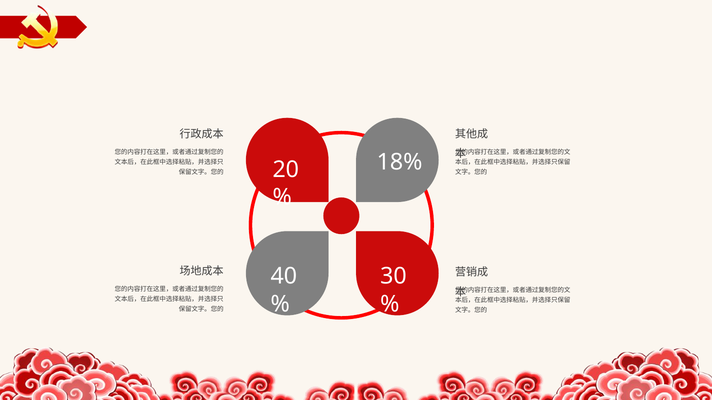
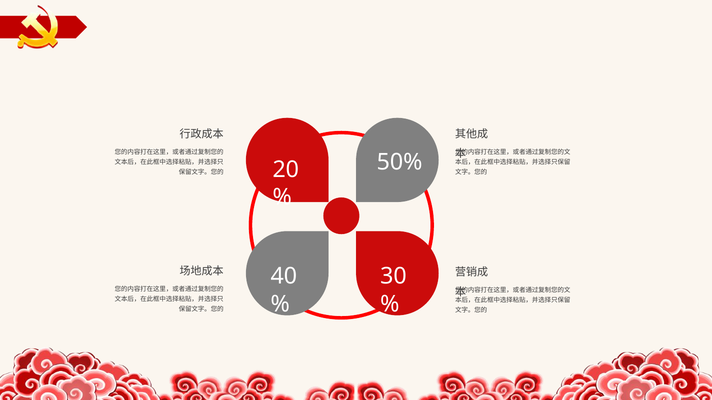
18%: 18% -> 50%
